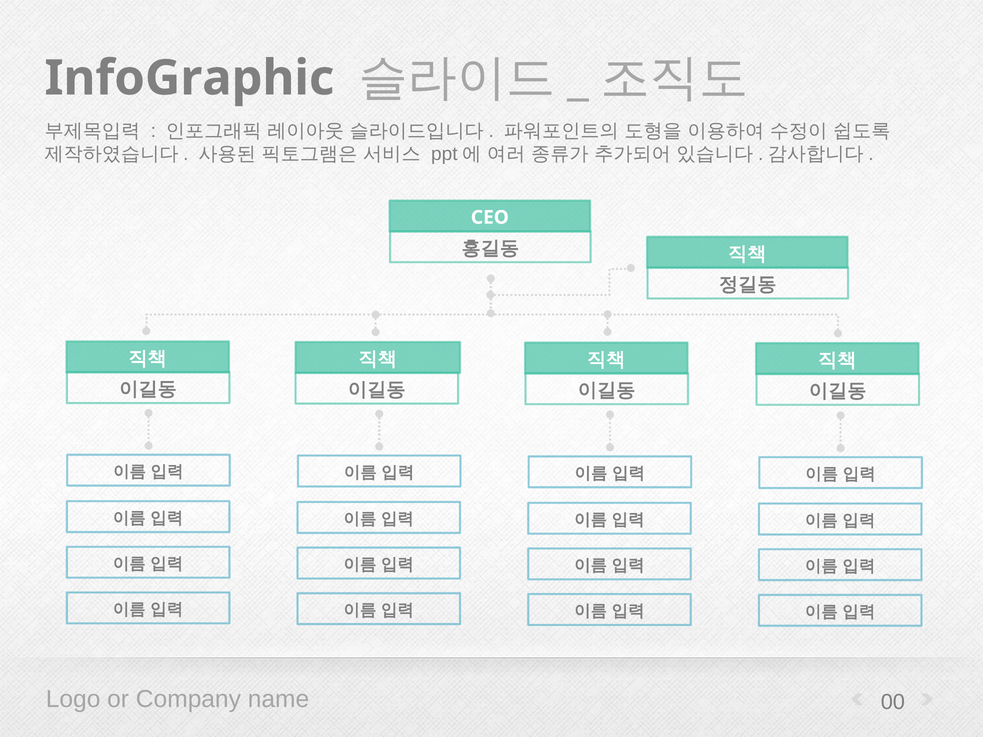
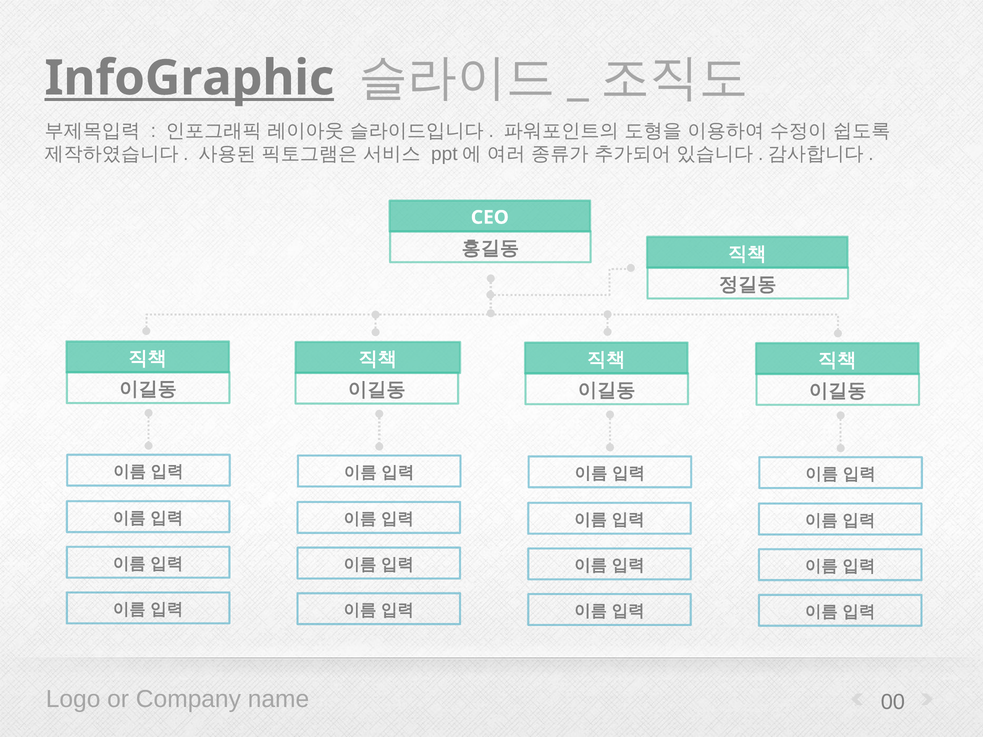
InfoGraphic underline: none -> present
